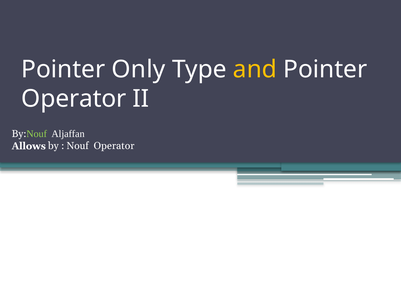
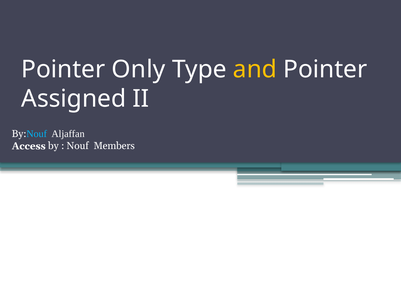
Operator at (74, 99): Operator -> Assigned
Nouf at (37, 134) colour: light green -> light blue
Allows: Allows -> Access
Nouf Operator: Operator -> Members
